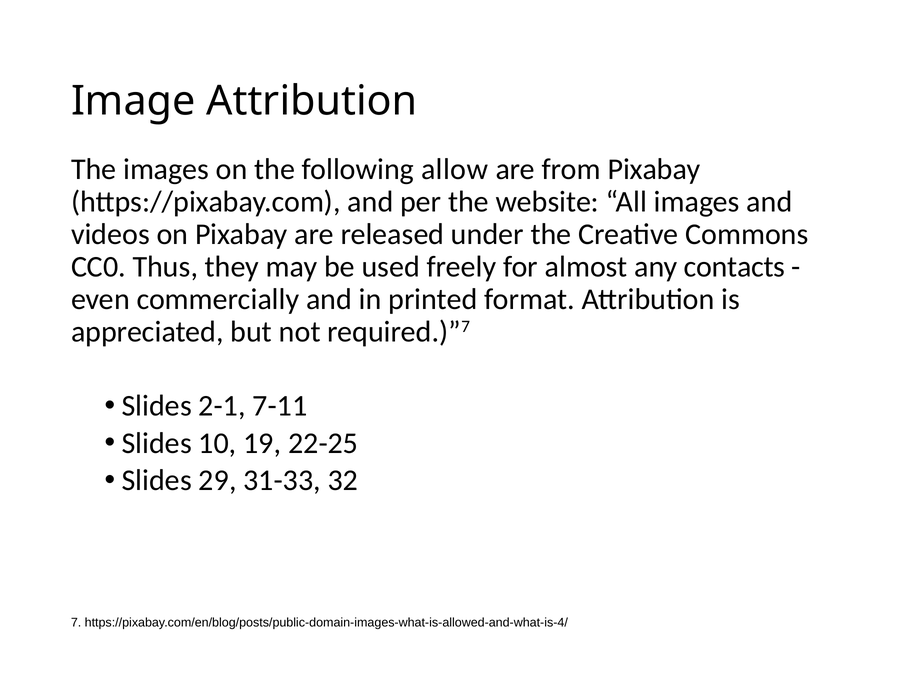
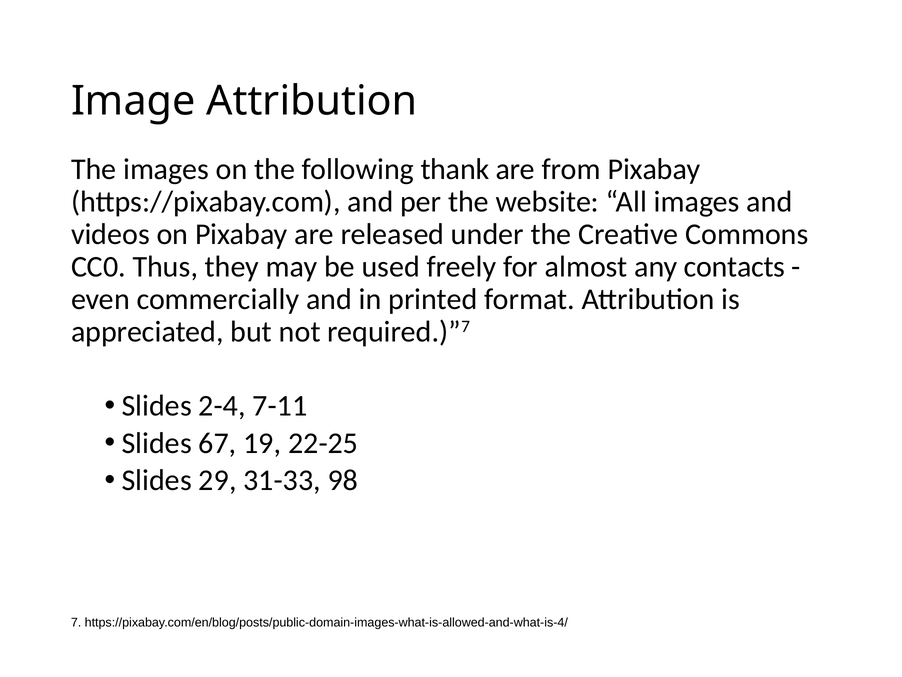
allow: allow -> thank
2-1: 2-1 -> 2-4
10: 10 -> 67
32: 32 -> 98
